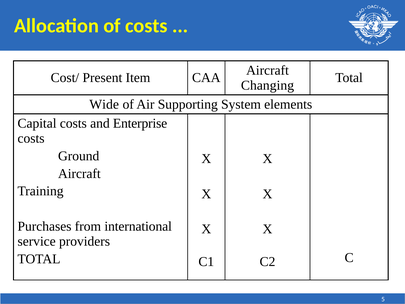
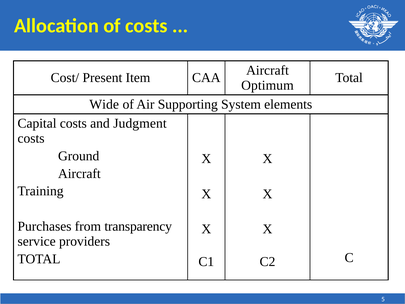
Changing: Changing -> Optimum
Enterprise: Enterprise -> Judgment
international: international -> transparency
